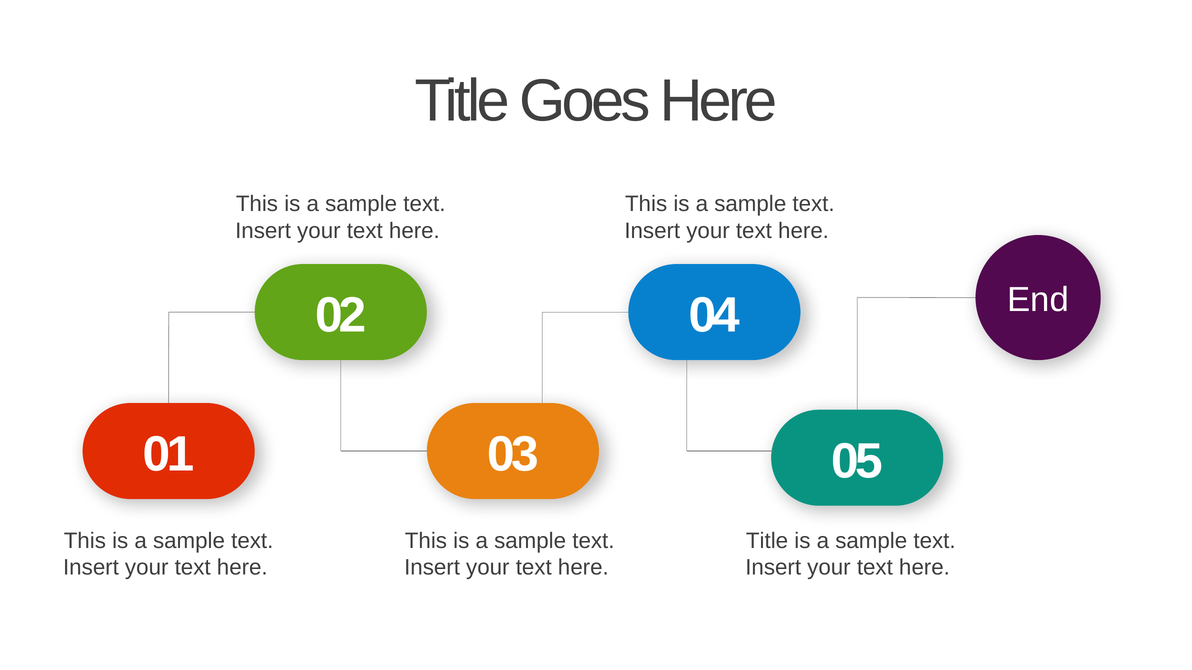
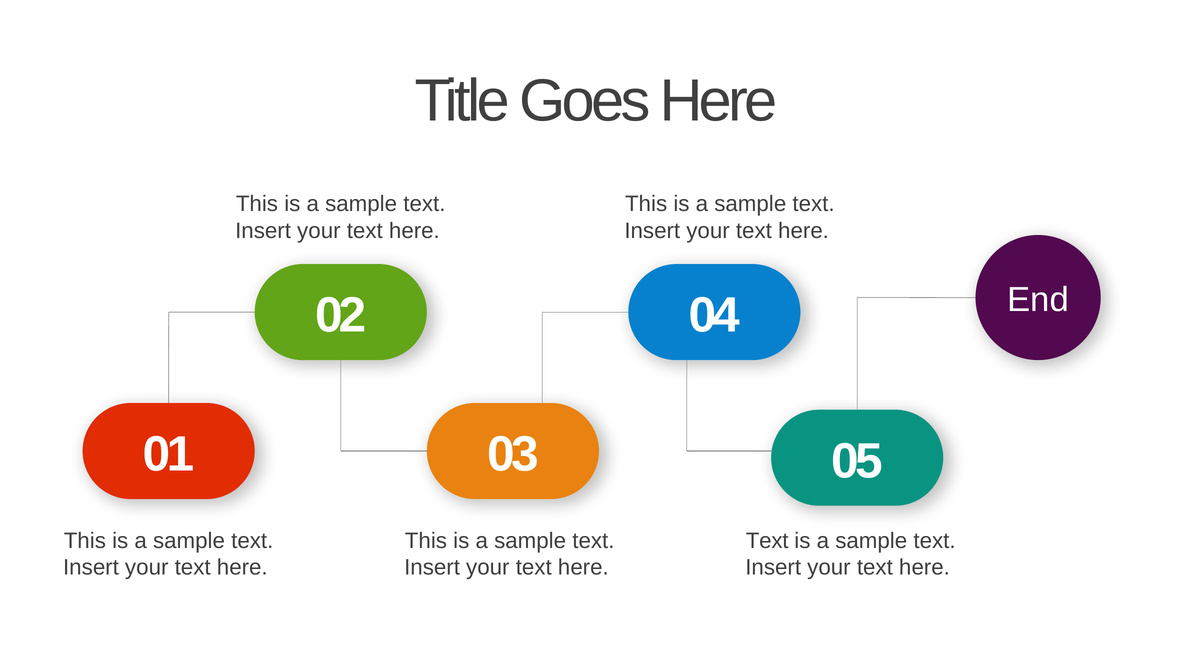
Title at (767, 541): Title -> Text
